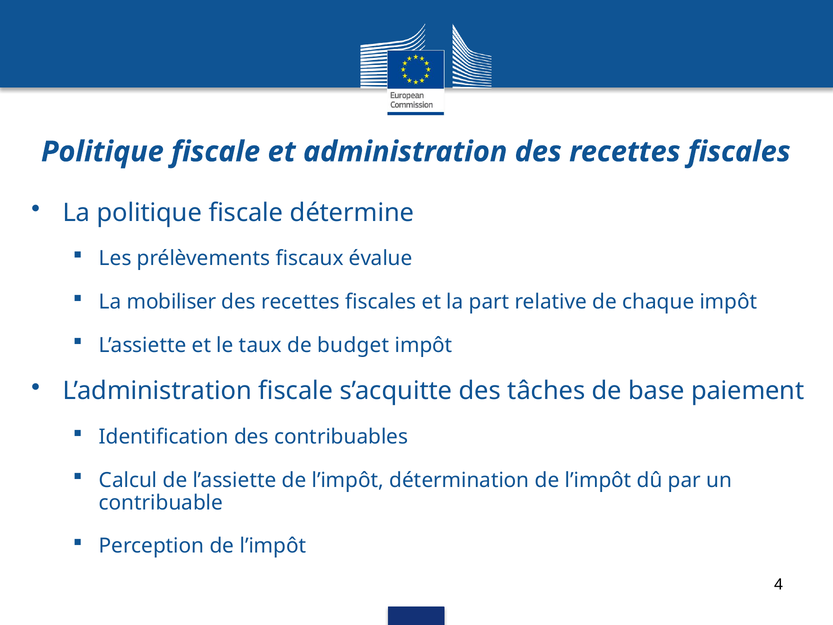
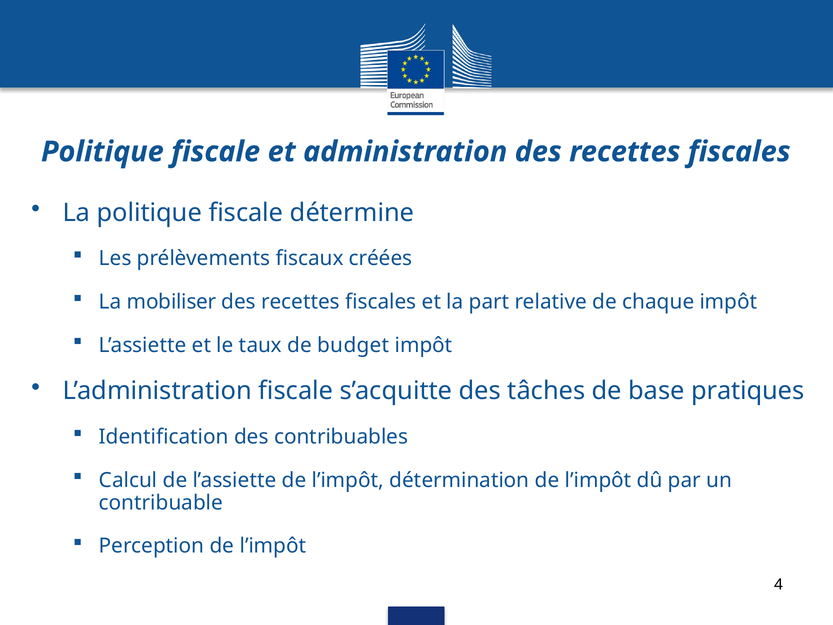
évalue: évalue -> créées
paiement: paiement -> pratiques
